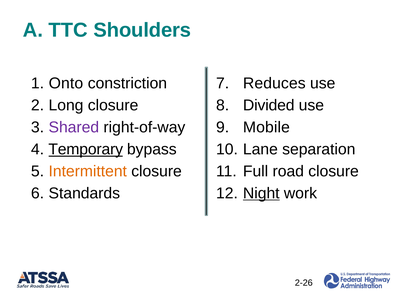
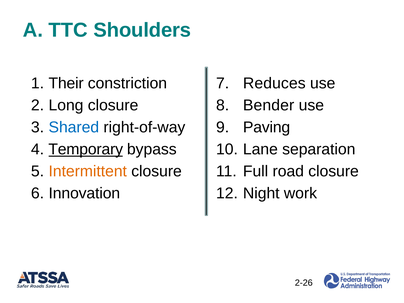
Onto: Onto -> Their
Divided: Divided -> Bender
Mobile: Mobile -> Paving
Shared colour: purple -> blue
Night underline: present -> none
Standards: Standards -> Innovation
